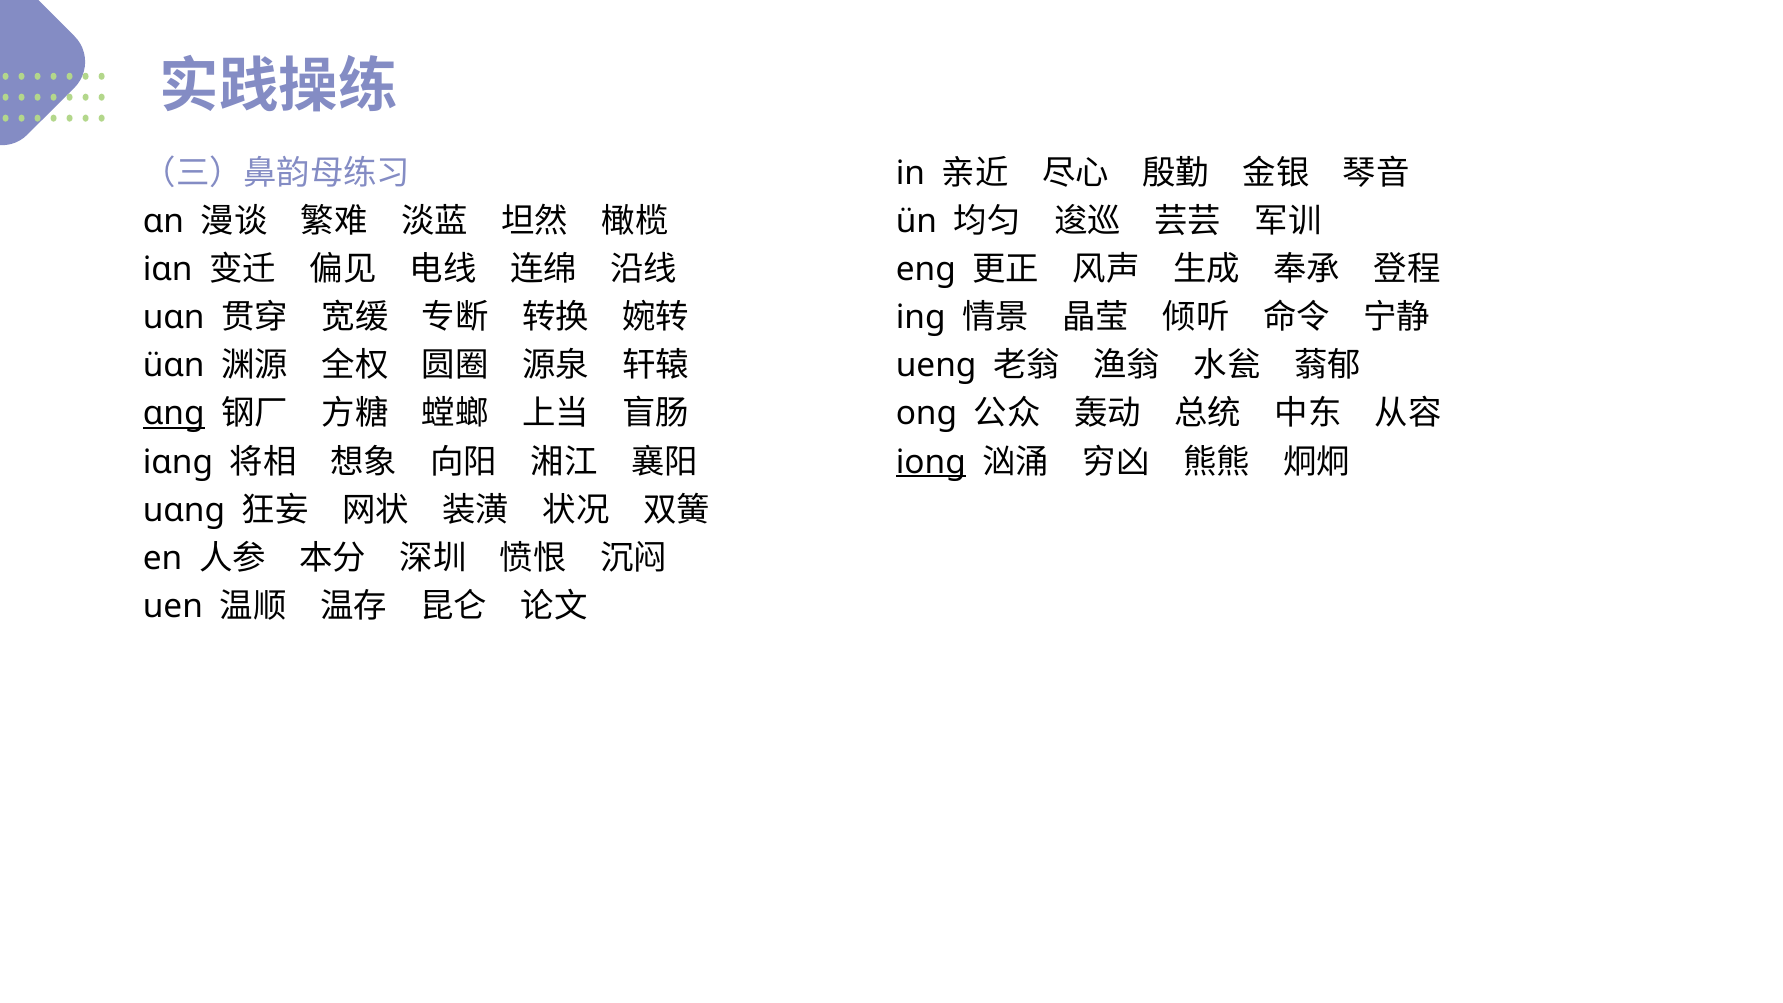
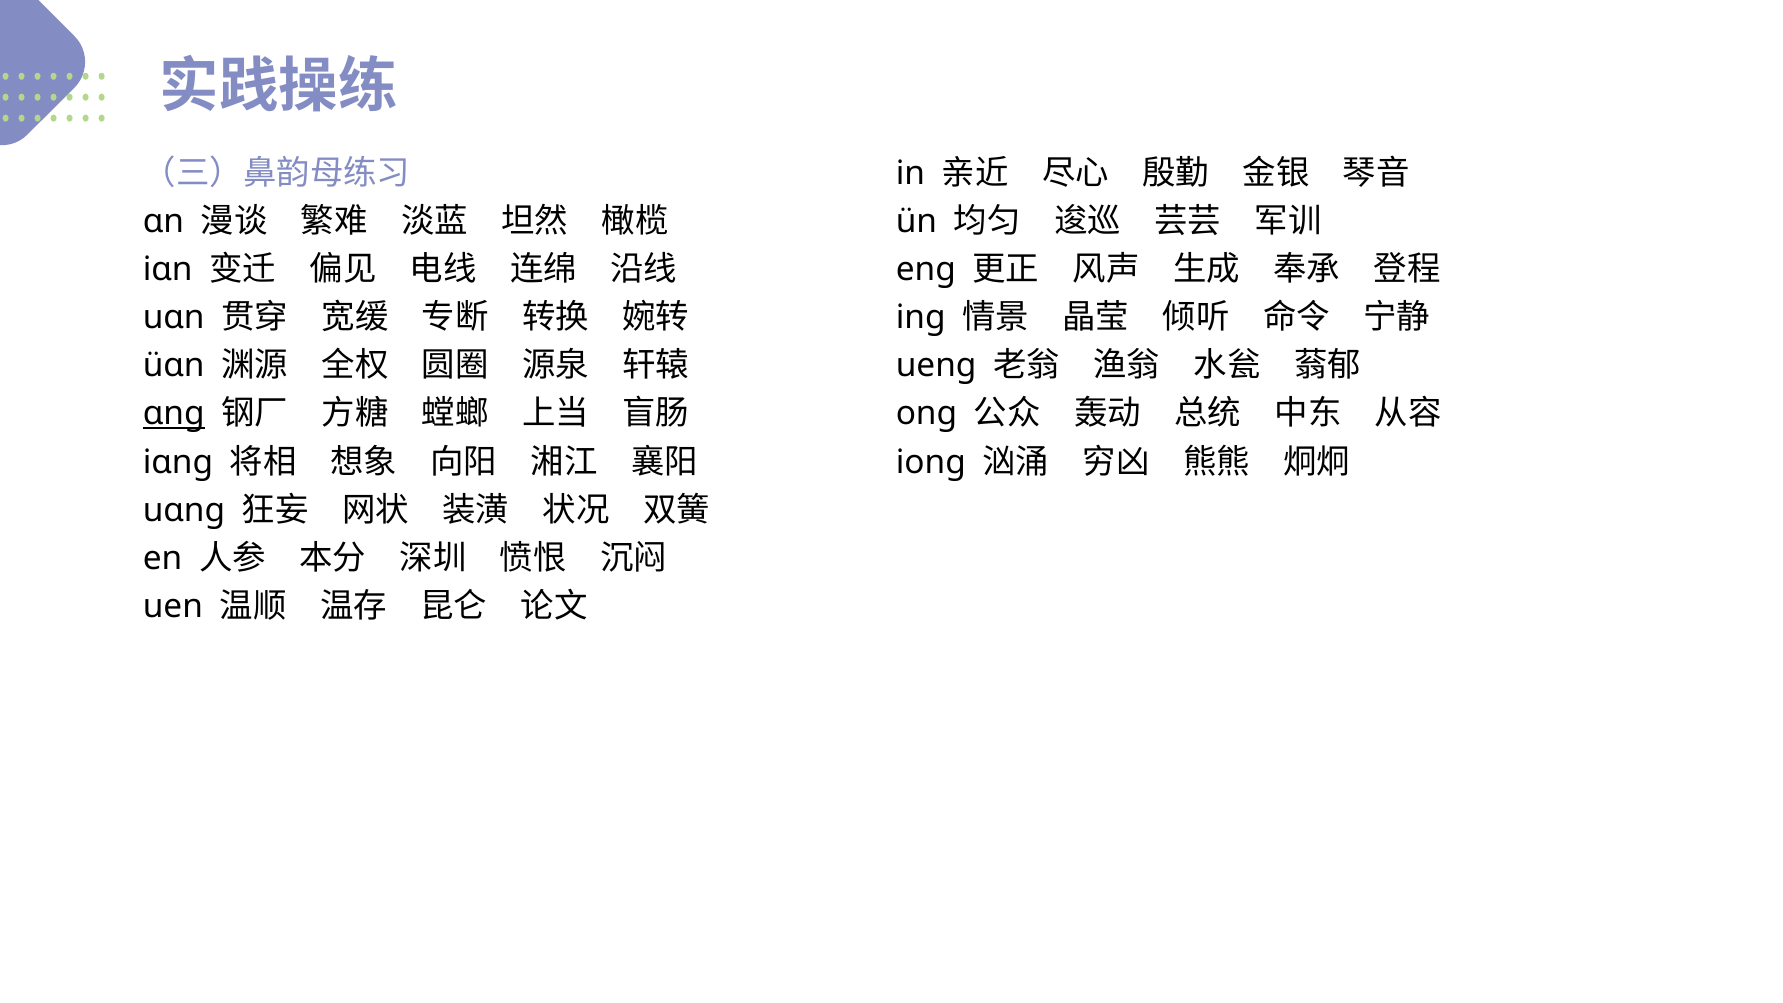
ionɡ underline: present -> none
